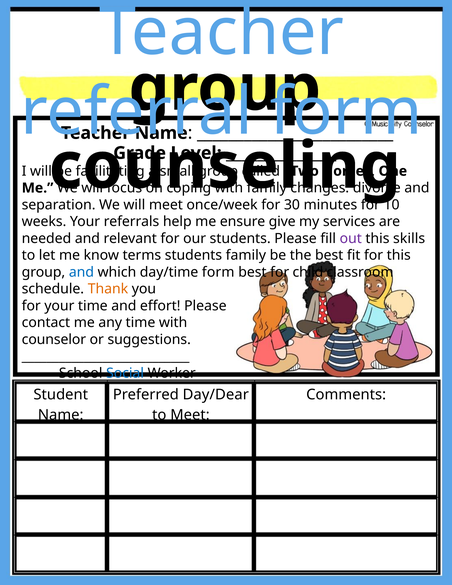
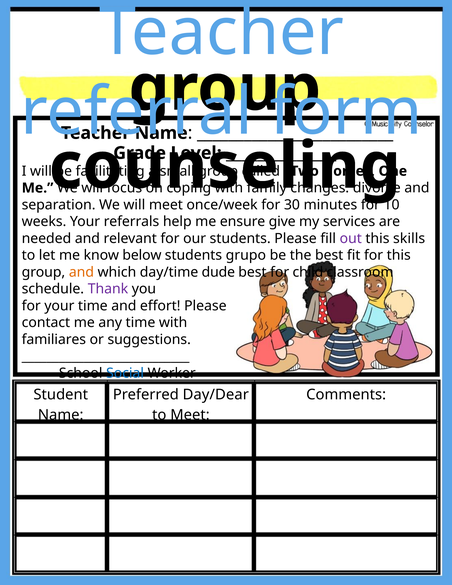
terms: terms -> below
students family: family -> grupo
and at (81, 272) colour: blue -> orange
day/time form: form -> dude
Thank colour: orange -> purple
counselor: counselor -> familiares
